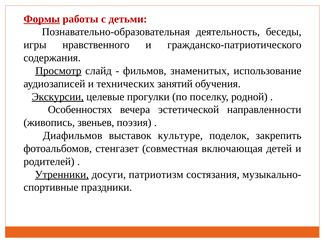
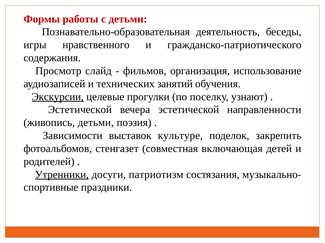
Формы underline: present -> none
Просмотр underline: present -> none
знаменитых: знаменитых -> организация
родной: родной -> узнают
Особенностях at (80, 110): Особенностях -> Эстетической
живопись звеньев: звеньев -> детьми
Диафильмов: Диафильмов -> Зависимости
